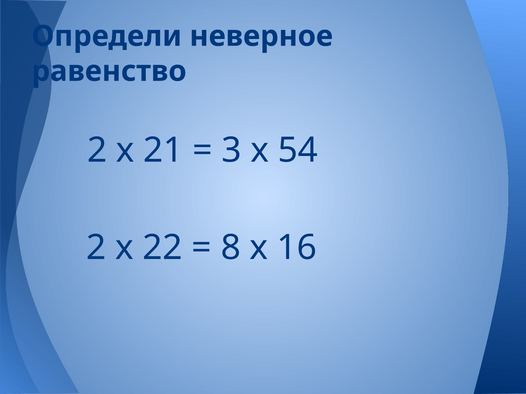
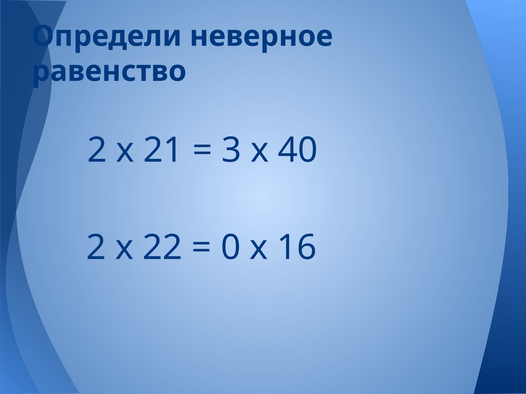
54: 54 -> 40
8: 8 -> 0
